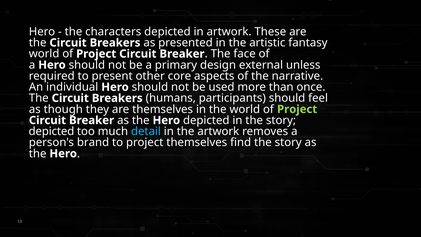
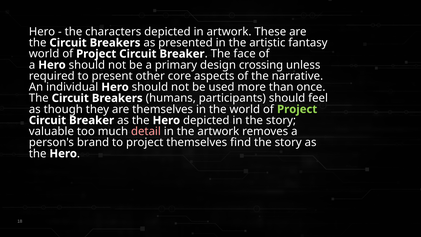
external: external -> crossing
depicted at (51, 131): depicted -> valuable
detail colour: light blue -> pink
